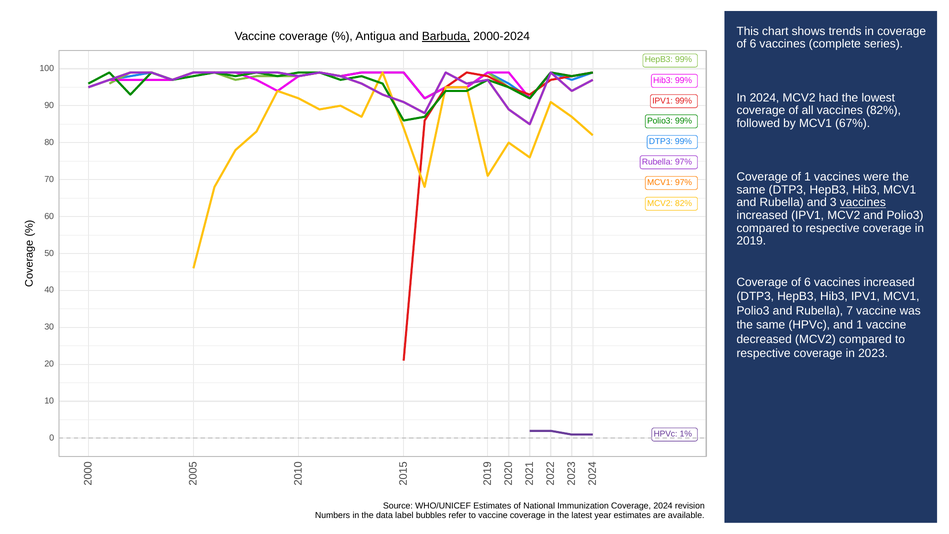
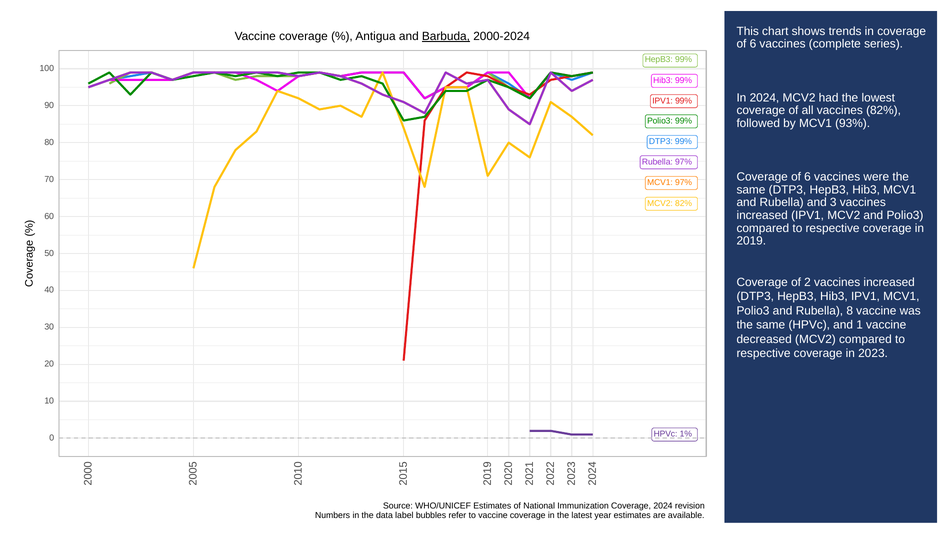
67%: 67% -> 93%
1 at (808, 177): 1 -> 6
vaccines at (863, 202) underline: present -> none
6 at (808, 282): 6 -> 2
7: 7 -> 8
